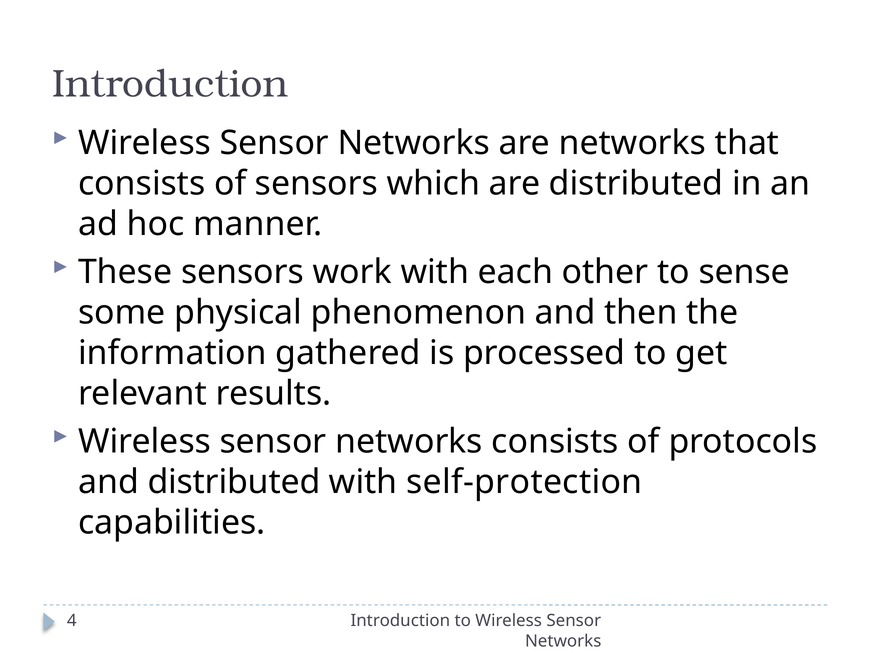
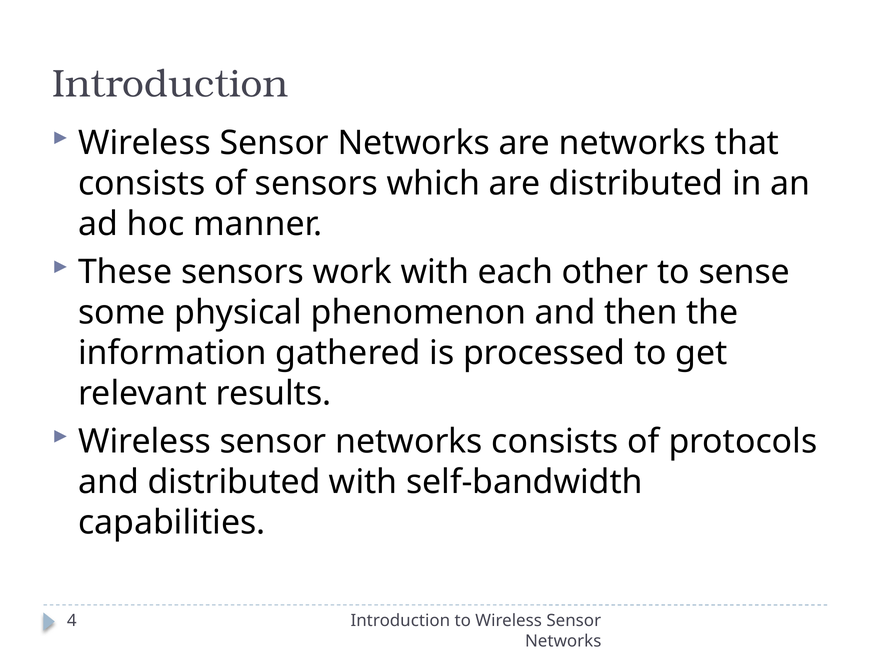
self-protection: self-protection -> self-bandwidth
